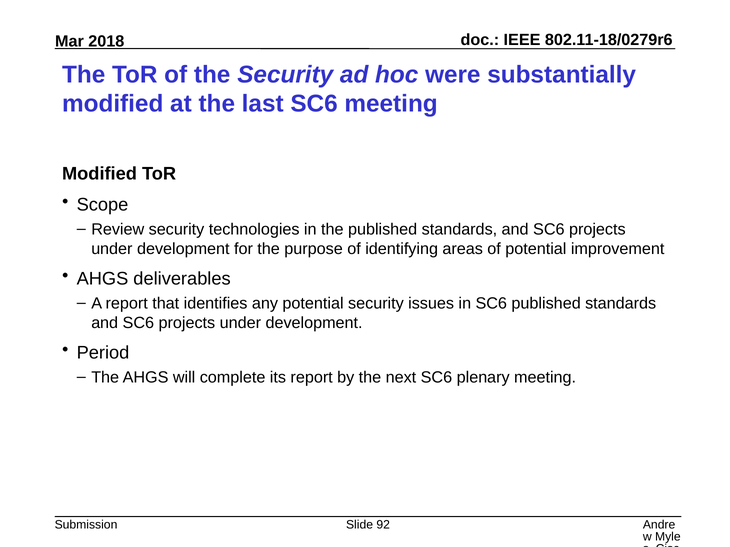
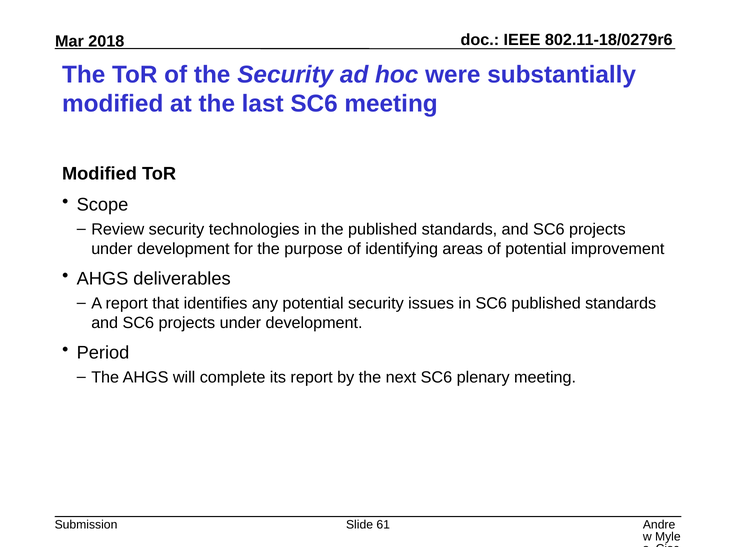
92: 92 -> 61
